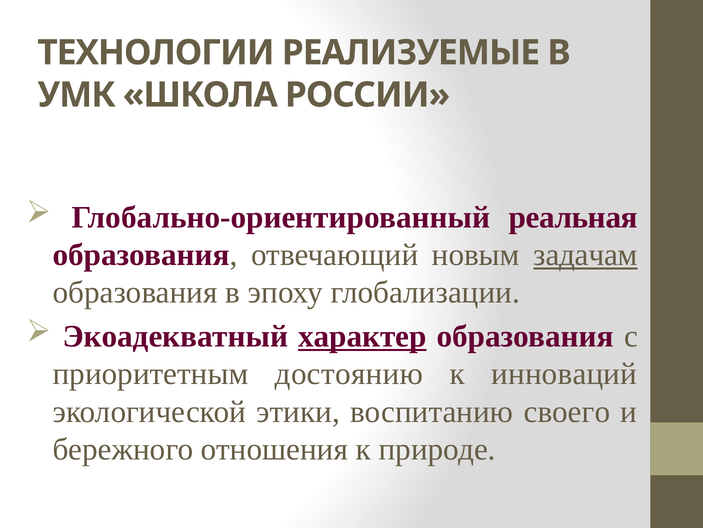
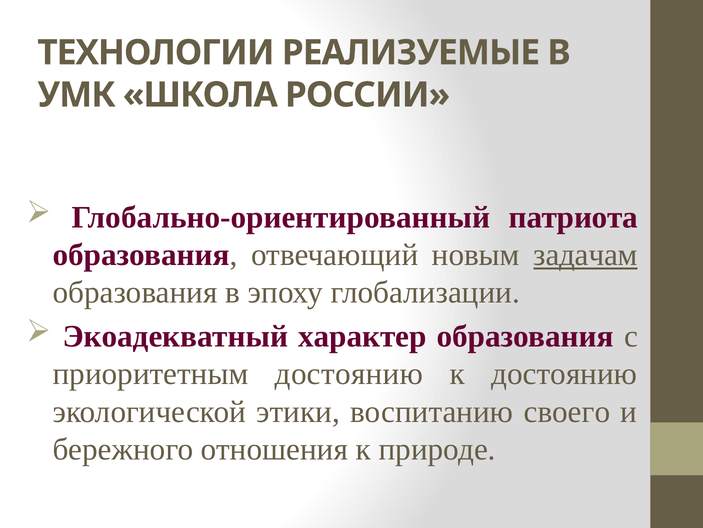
реальная: реальная -> патриота
характер underline: present -> none
к инноваций: инноваций -> достоянию
